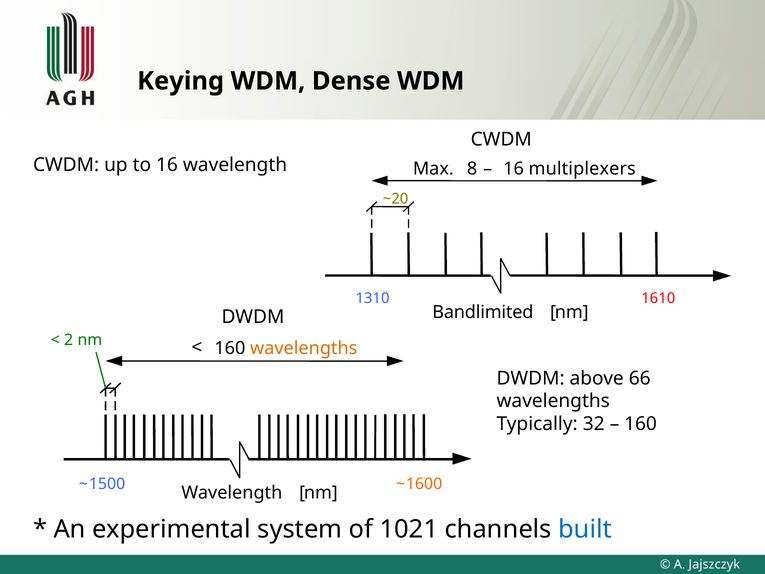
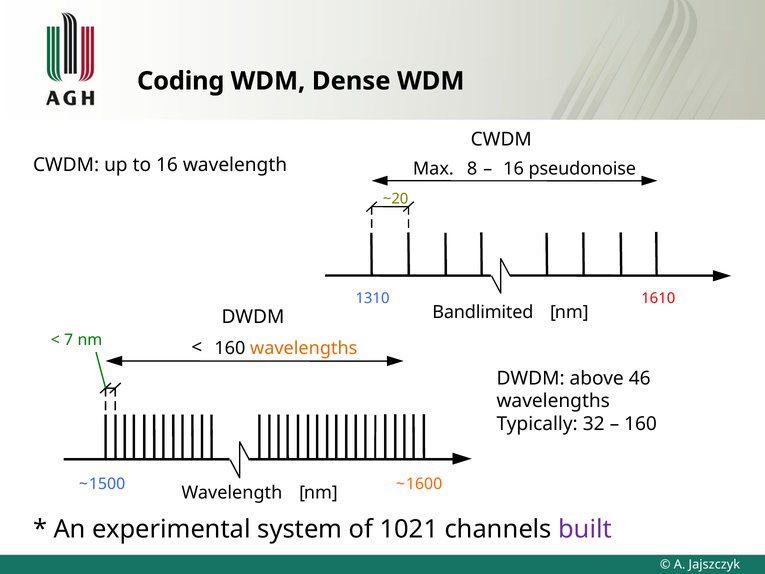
Keying: Keying -> Coding
multiplexers: multiplexers -> pseudonoise
2: 2 -> 7
66: 66 -> 46
built colour: blue -> purple
